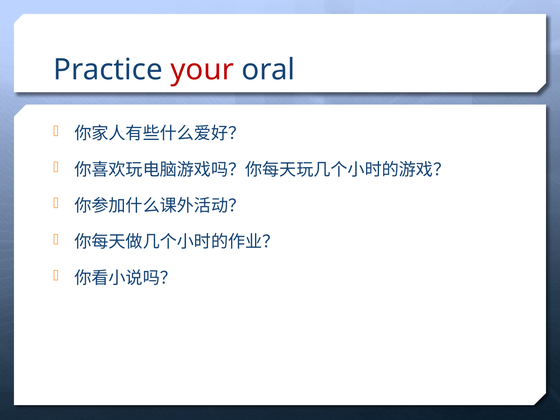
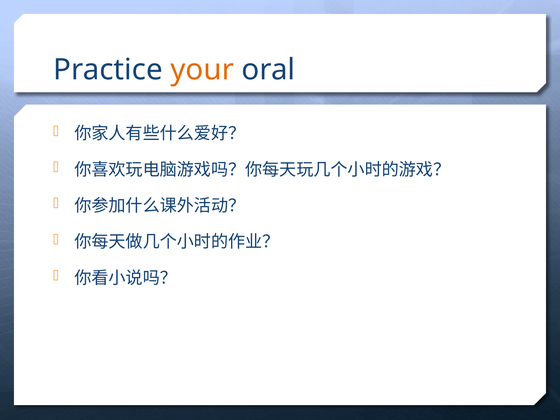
your colour: red -> orange
